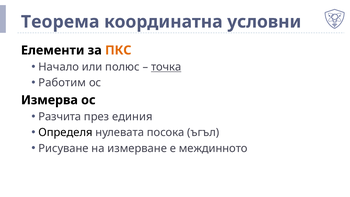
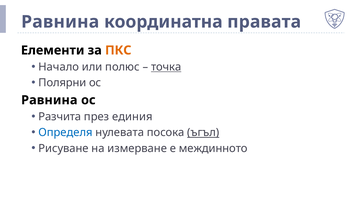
Теорема at (60, 22): Теорема -> Равнина
условни: условни -> правата
Работим: Работим -> Полярни
Измерва at (49, 100): Измерва -> Равнина
Определя colour: black -> blue
ъгъл underline: none -> present
